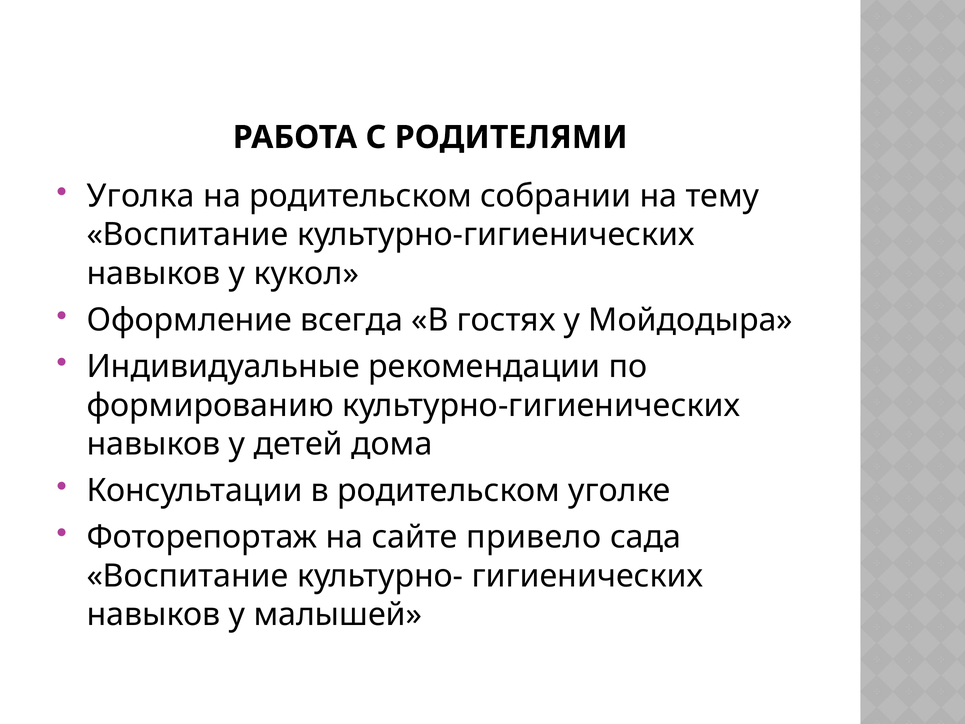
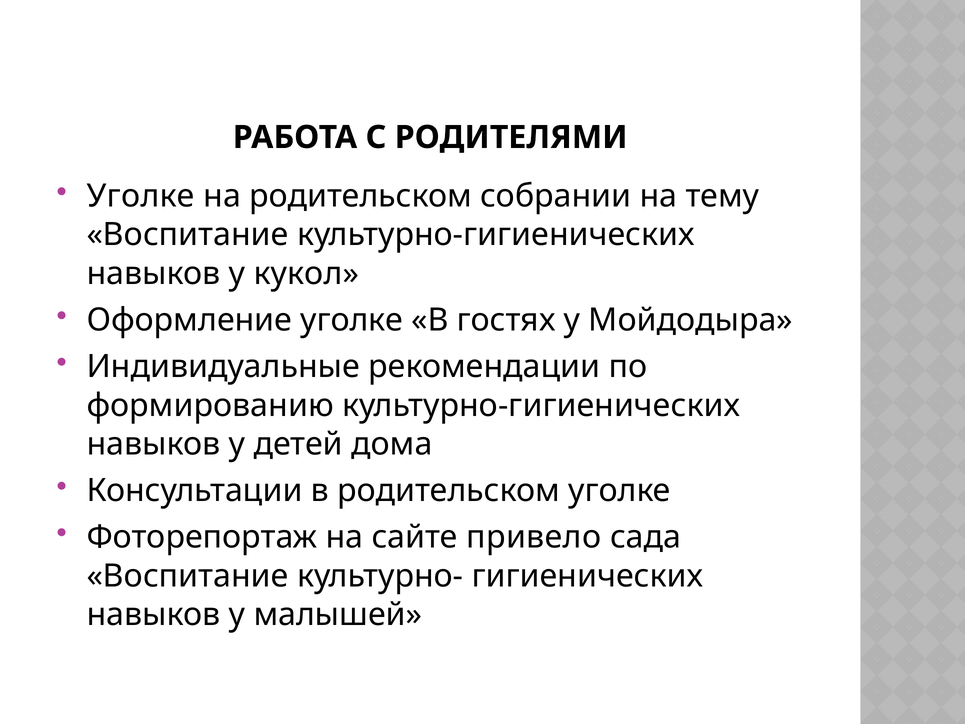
Уголка at (141, 196): Уголка -> Уголке
Оформление всегда: всегда -> уголке
